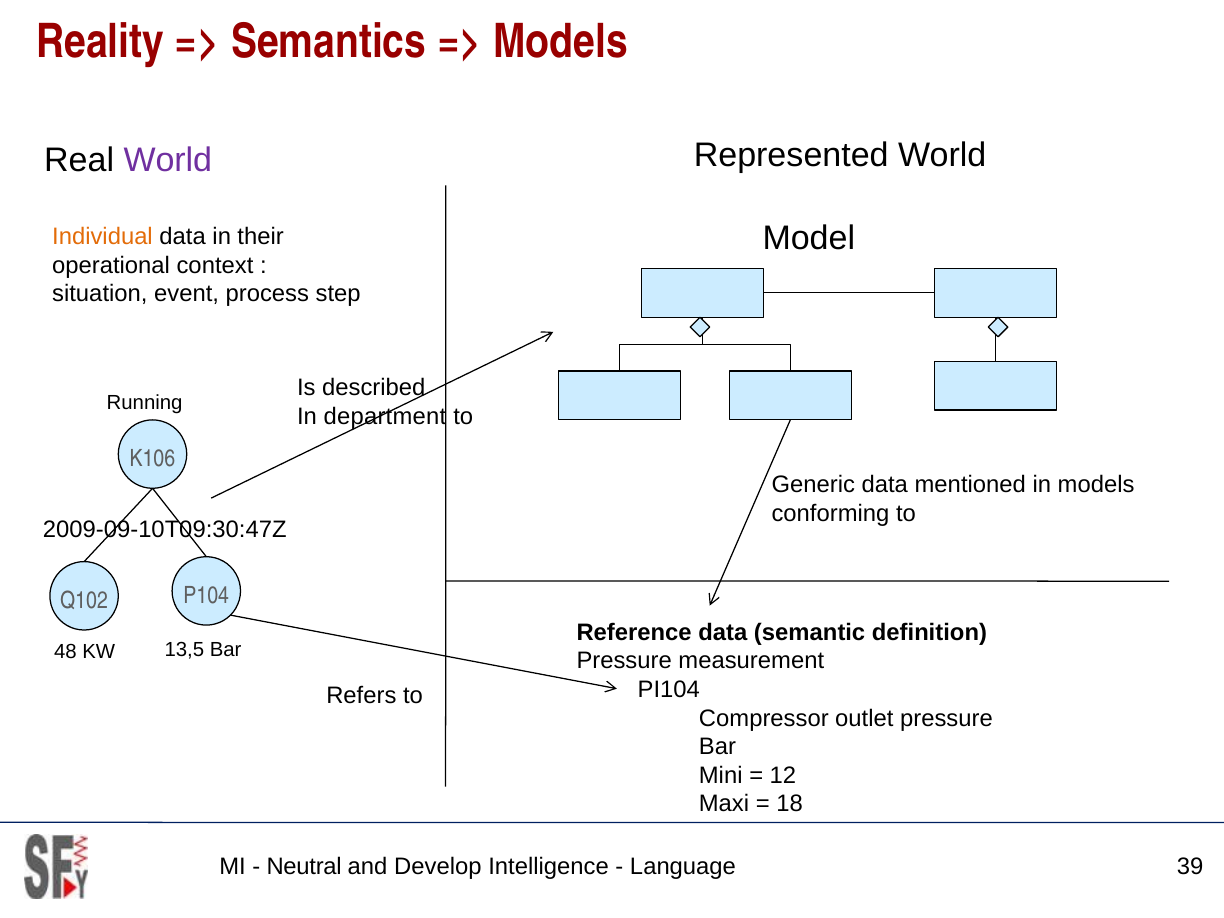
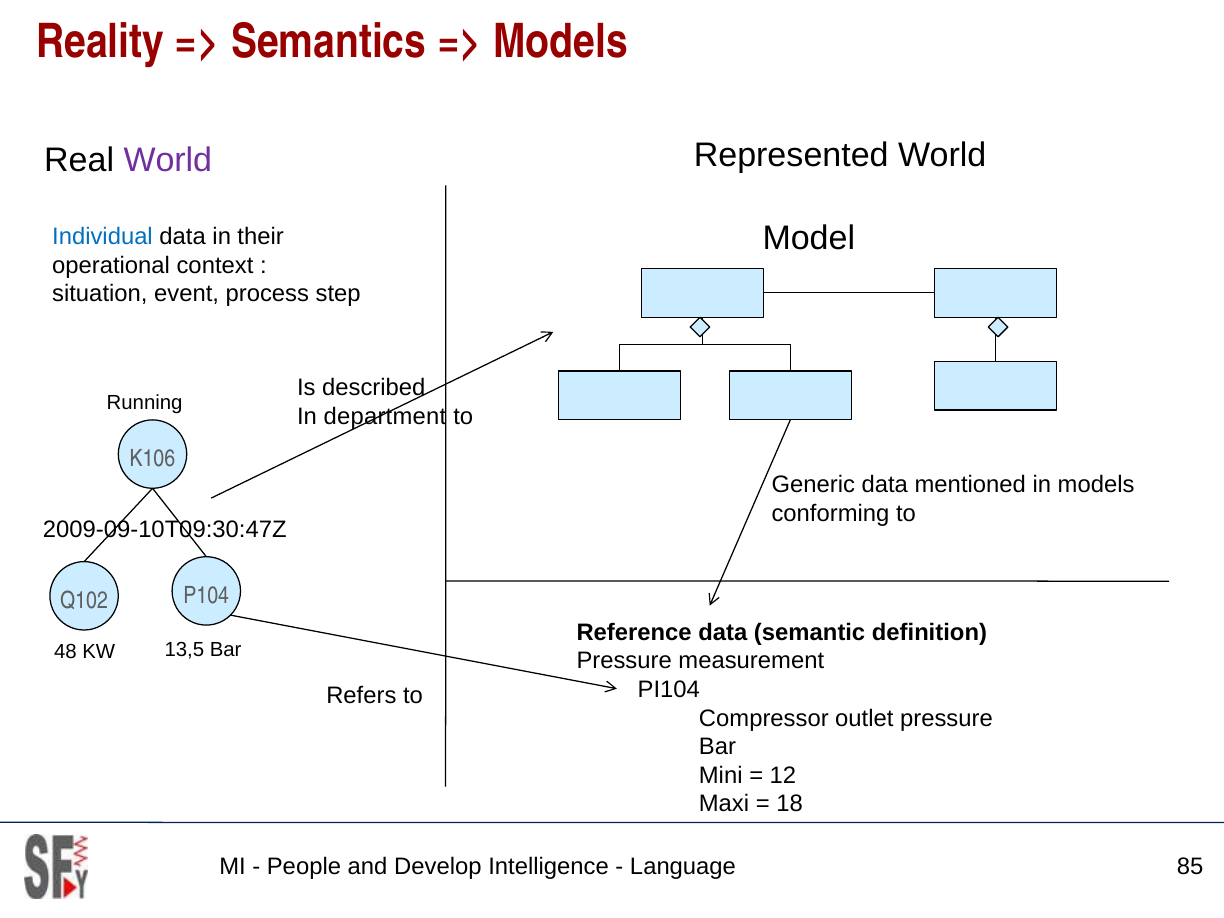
Individual colour: orange -> blue
Neutral: Neutral -> People
39: 39 -> 85
